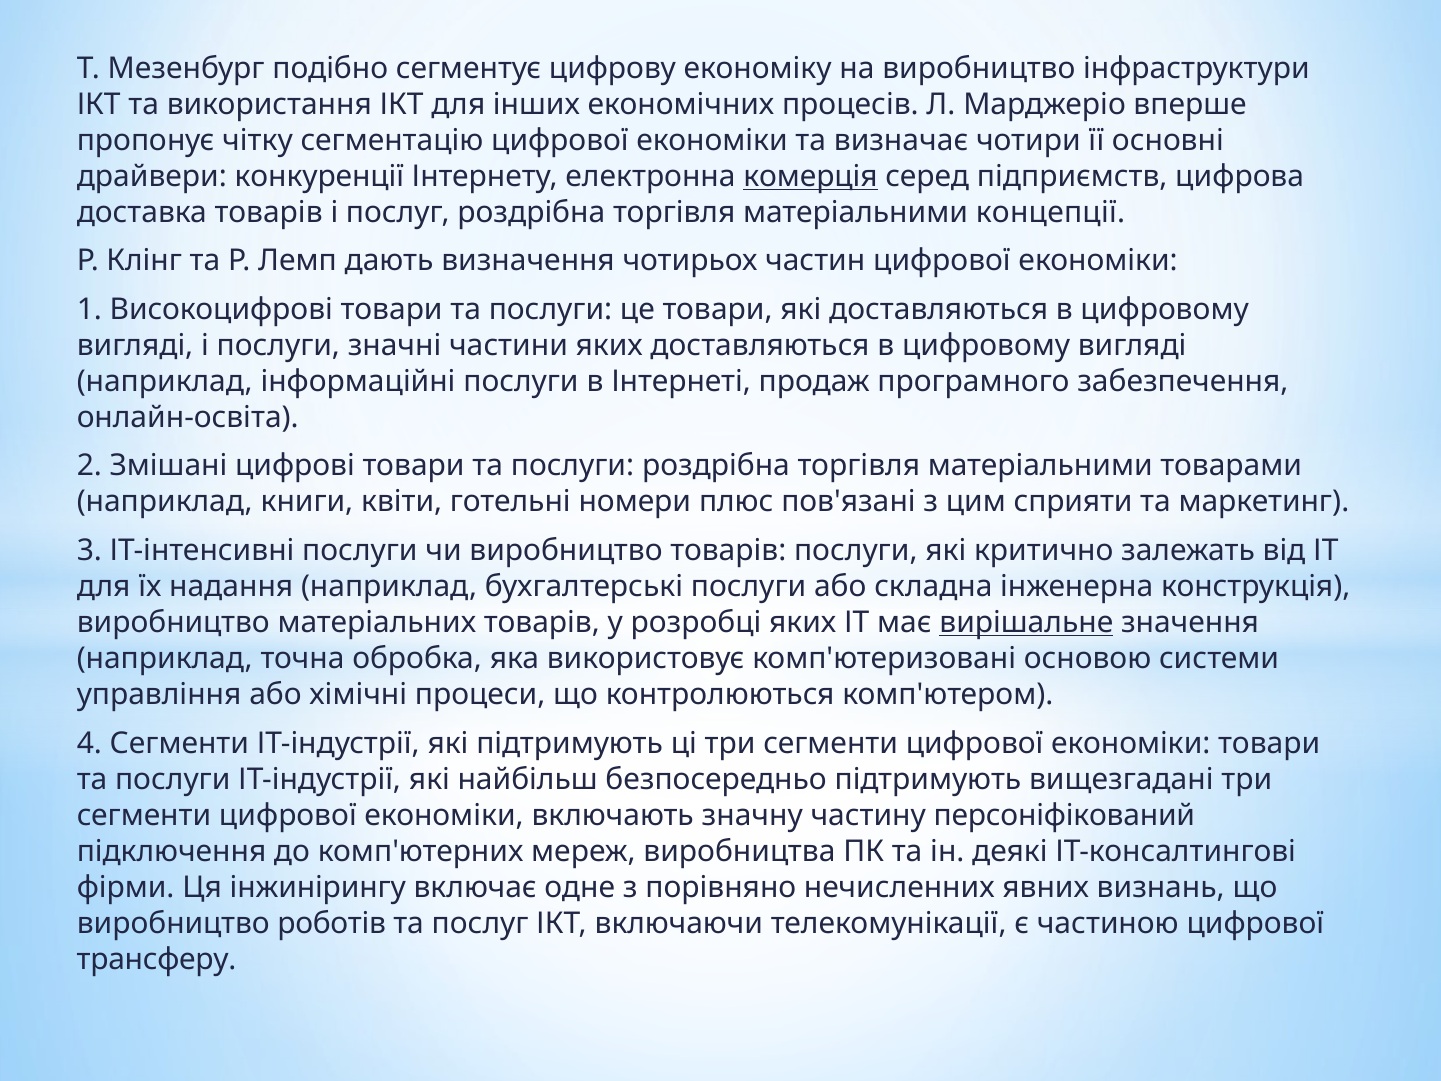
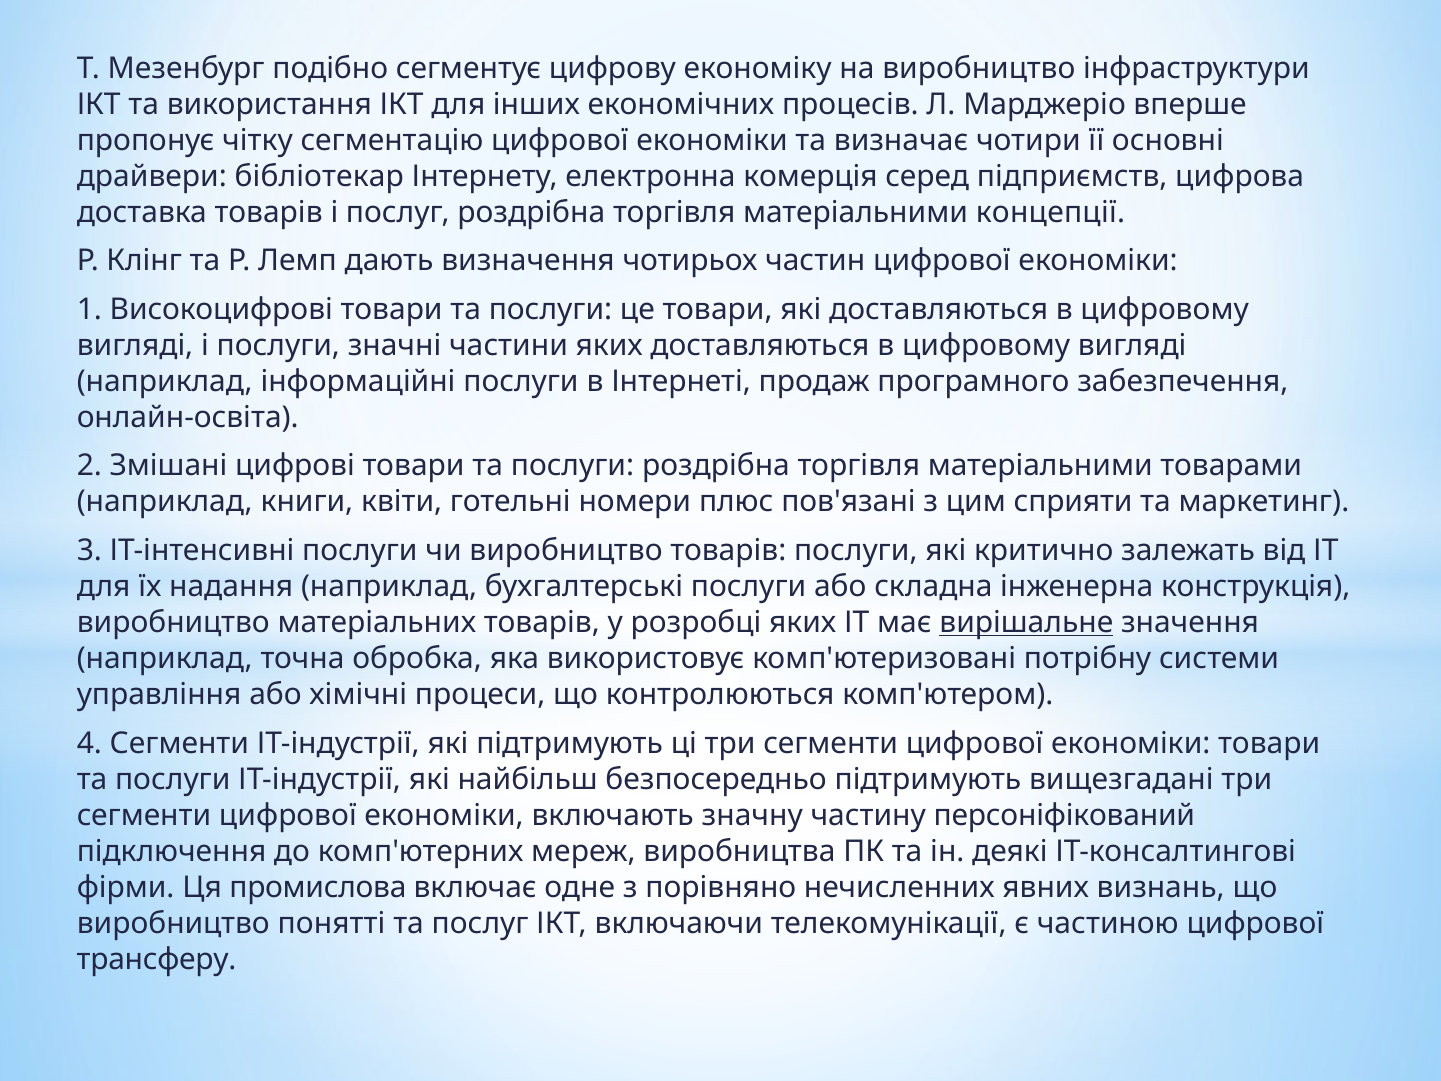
конкуренції: конкуренції -> бібліотекар
комерція underline: present -> none
основою: основою -> потрібну
інжинірингу: інжинірингу -> промислова
роботів: роботів -> понятті
